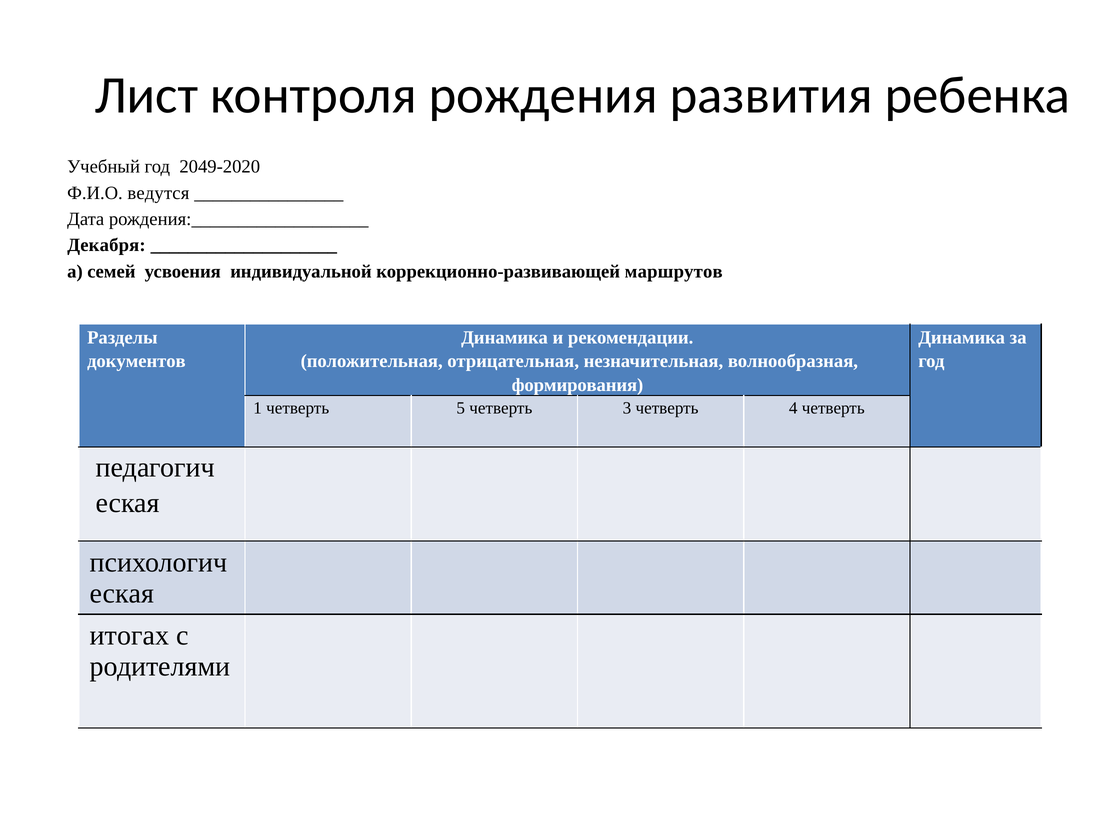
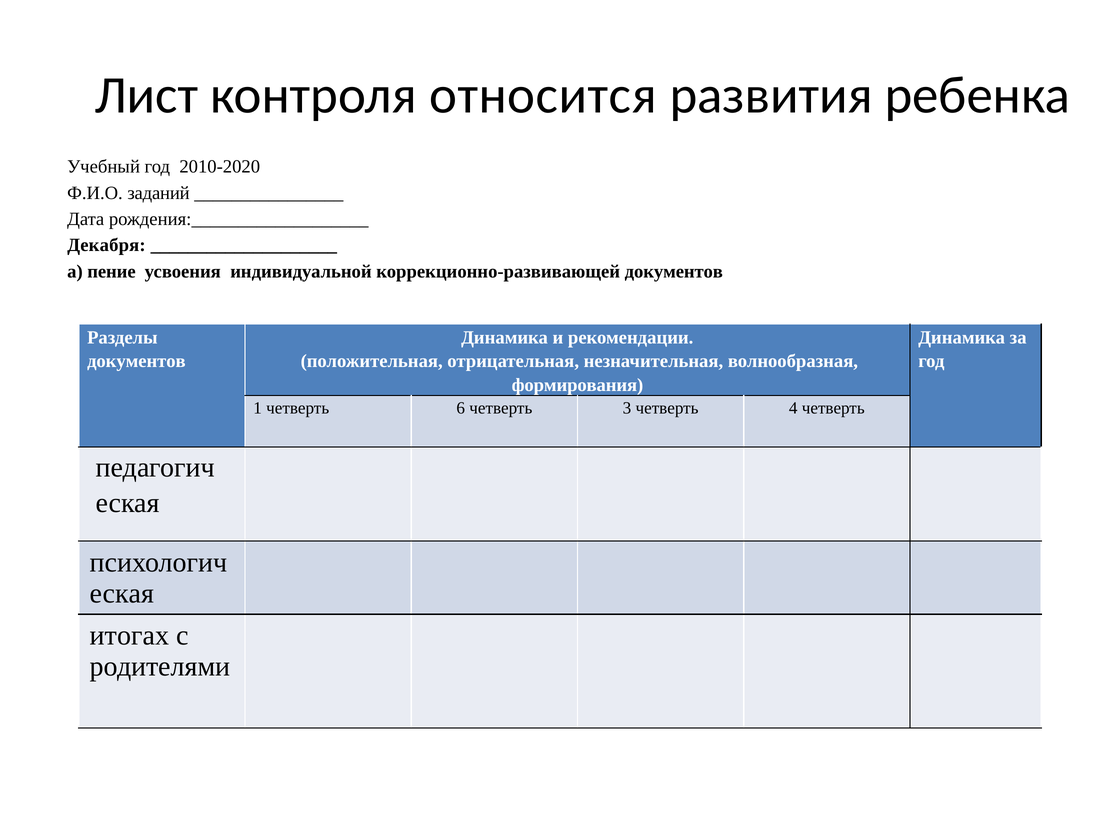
рождения: рождения -> относится
2049-2020: 2049-2020 -> 2010-2020
ведутся: ведутся -> заданий
семей: семей -> пение
коррекционно-развивающей маршрутов: маршрутов -> документов
5: 5 -> 6
